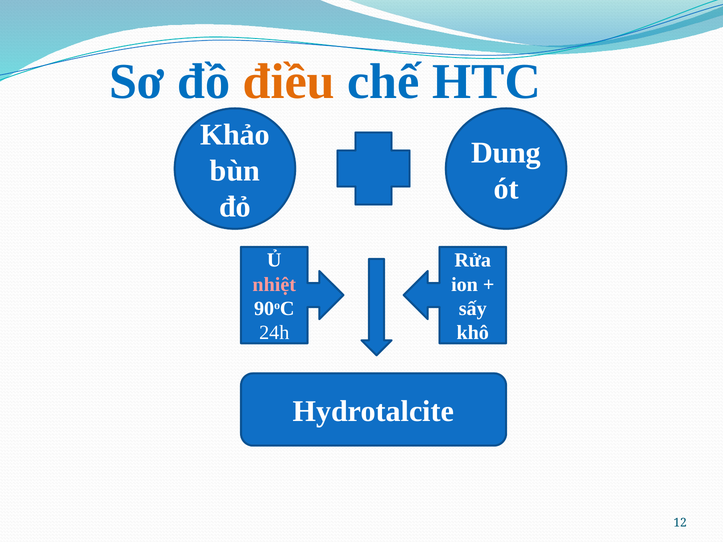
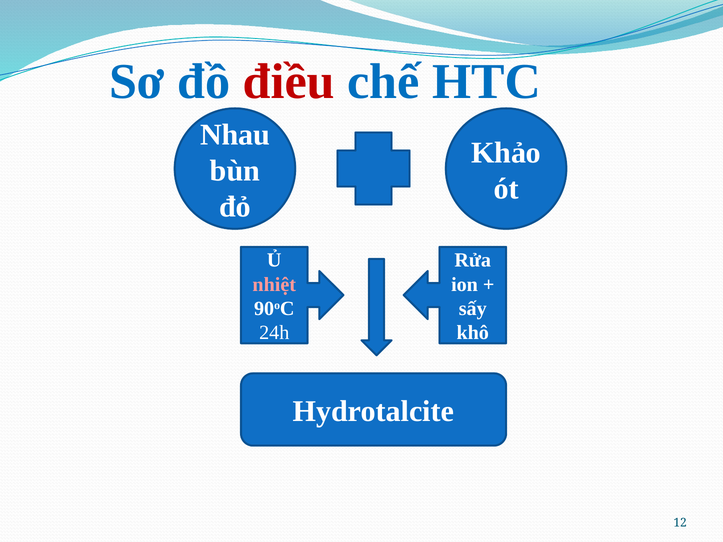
điều colour: orange -> red
Khảo: Khảo -> Nhau
Dung: Dung -> Khảo
